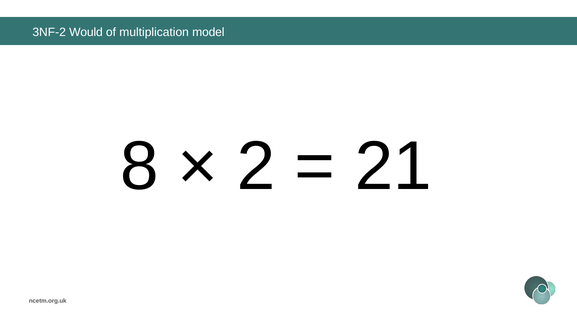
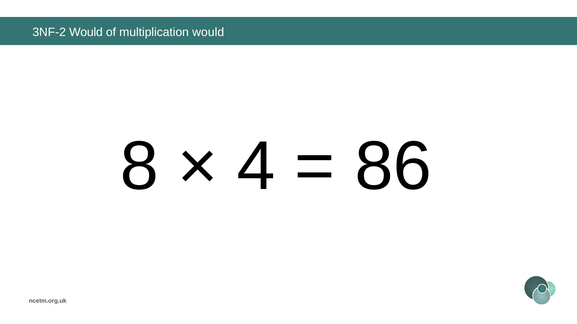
multiplication model: model -> would
2: 2 -> 4
21: 21 -> 86
